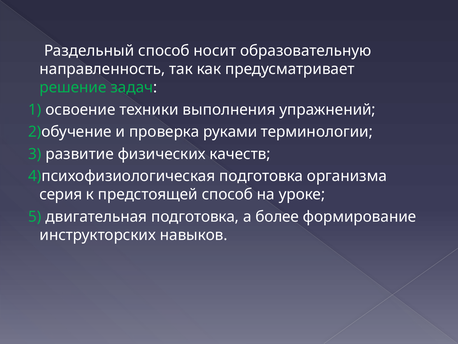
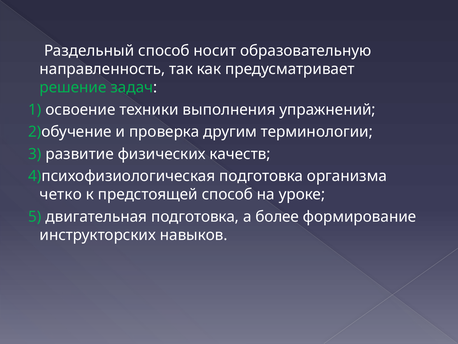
руками: руками -> другим
серия: серия -> четко
